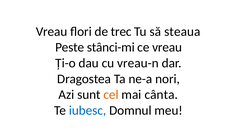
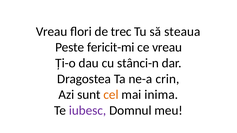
stânci-mi: stânci-mi -> fericit-mi
vreau-n: vreau-n -> stânci-n
nori: nori -> crin
cânta: cânta -> inima
iubesc colour: blue -> purple
